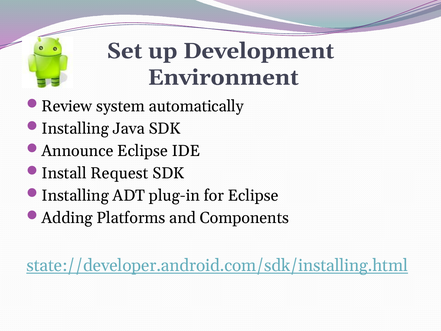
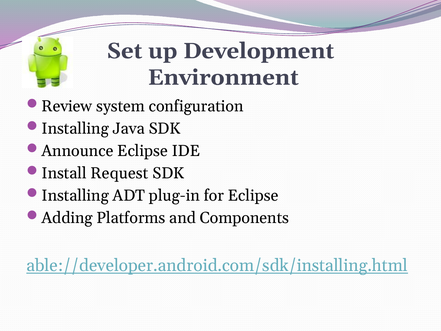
automatically: automatically -> configuration
state://developer.android.com/sdk/installing.html: state://developer.android.com/sdk/installing.html -> able://developer.android.com/sdk/installing.html
